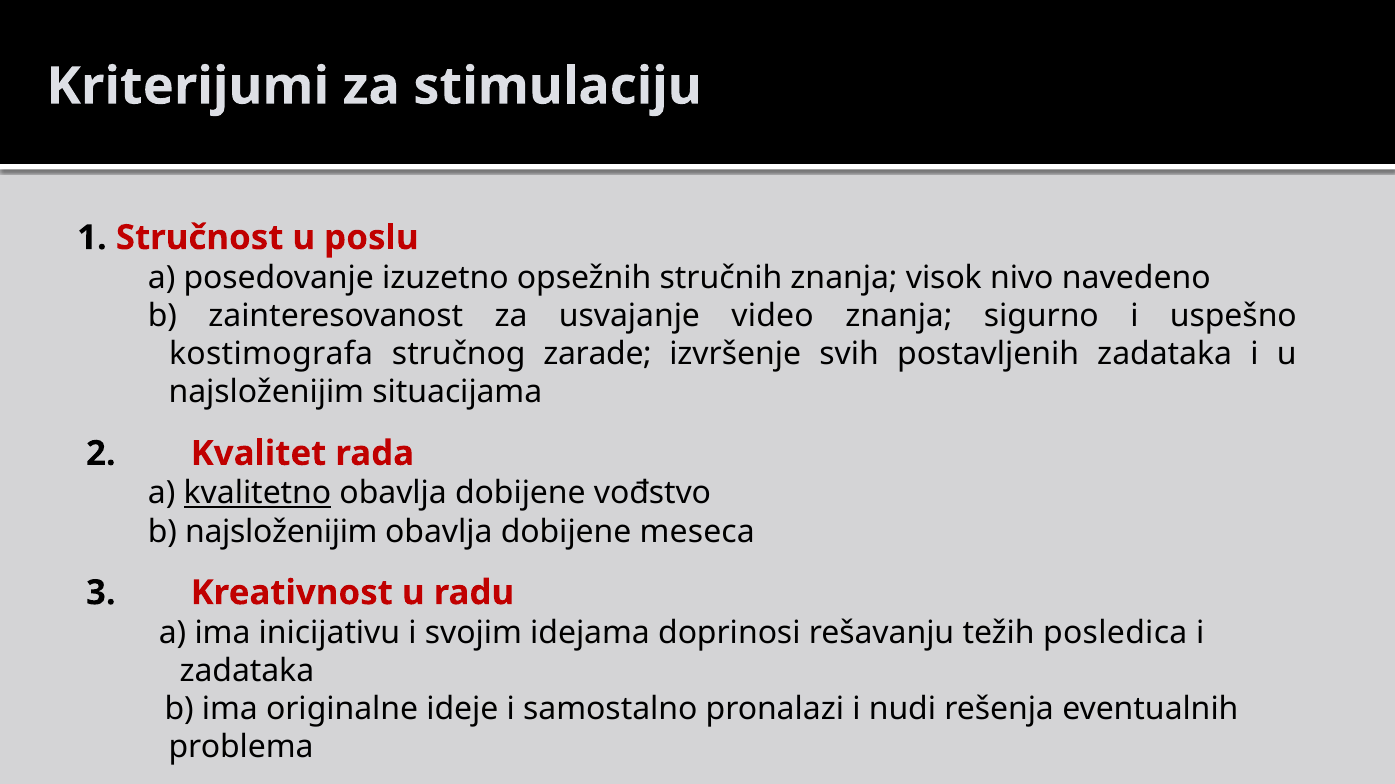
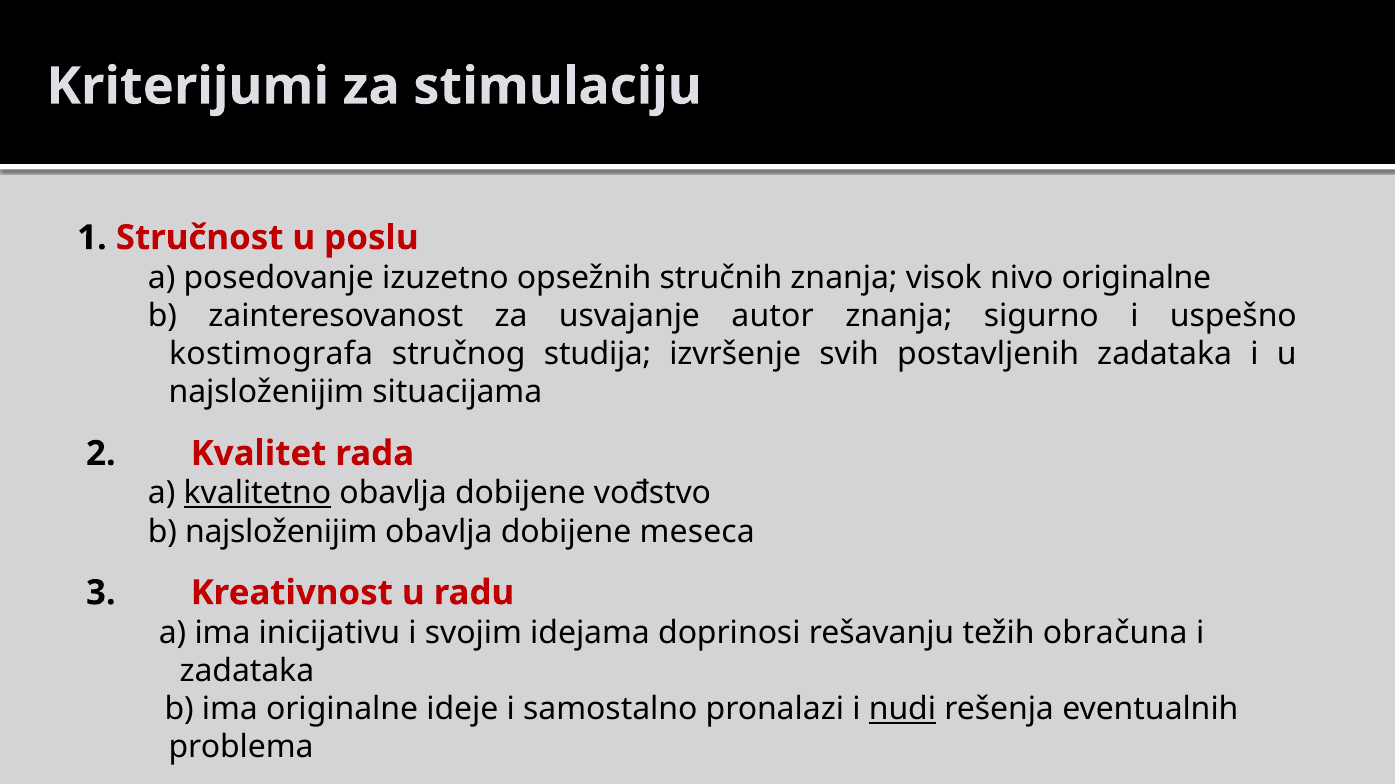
nivo navedeno: navedeno -> originalne
video: video -> autor
zarade: zarade -> studija
posledica: posledica -> obračuna
nudi underline: none -> present
